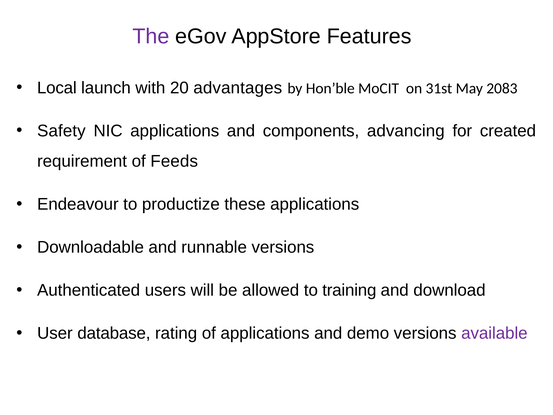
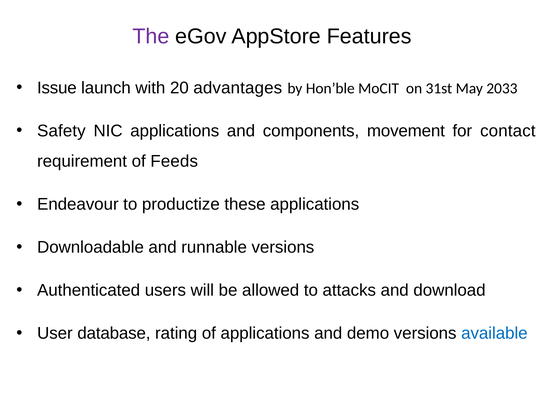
Local: Local -> Issue
2083: 2083 -> 2033
advancing: advancing -> movement
created: created -> contact
training: training -> attacks
available colour: purple -> blue
